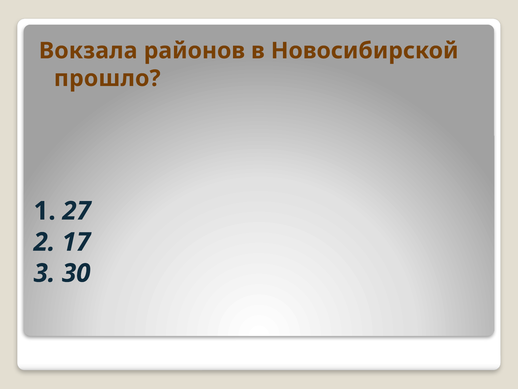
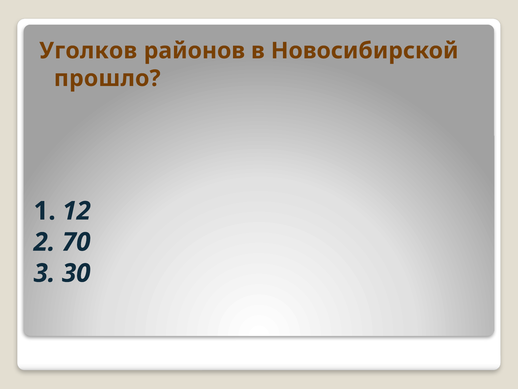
Вокзала: Вокзала -> Уголков
27: 27 -> 12
17: 17 -> 70
